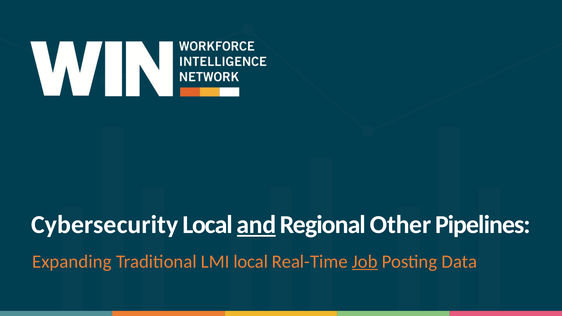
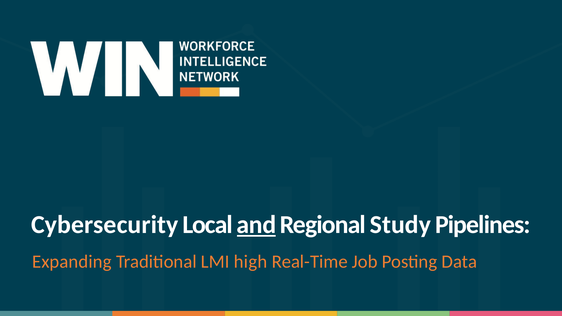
Other: Other -> Study
LMI local: local -> high
Job underline: present -> none
